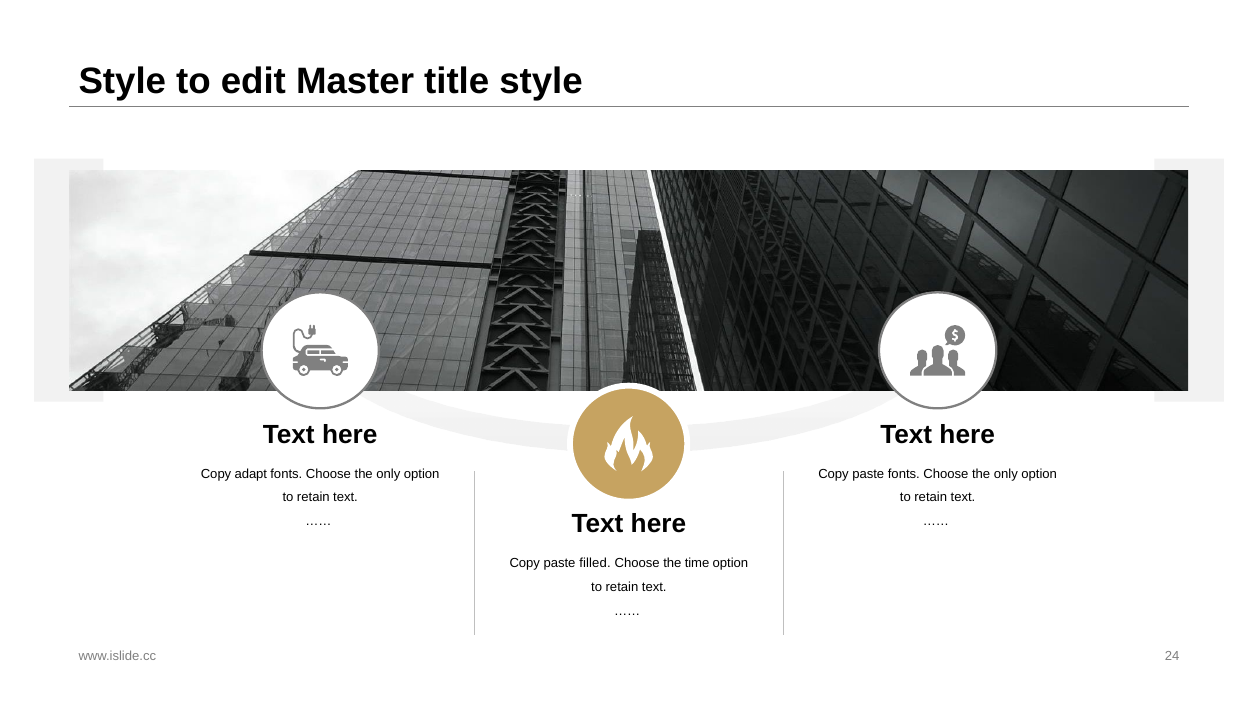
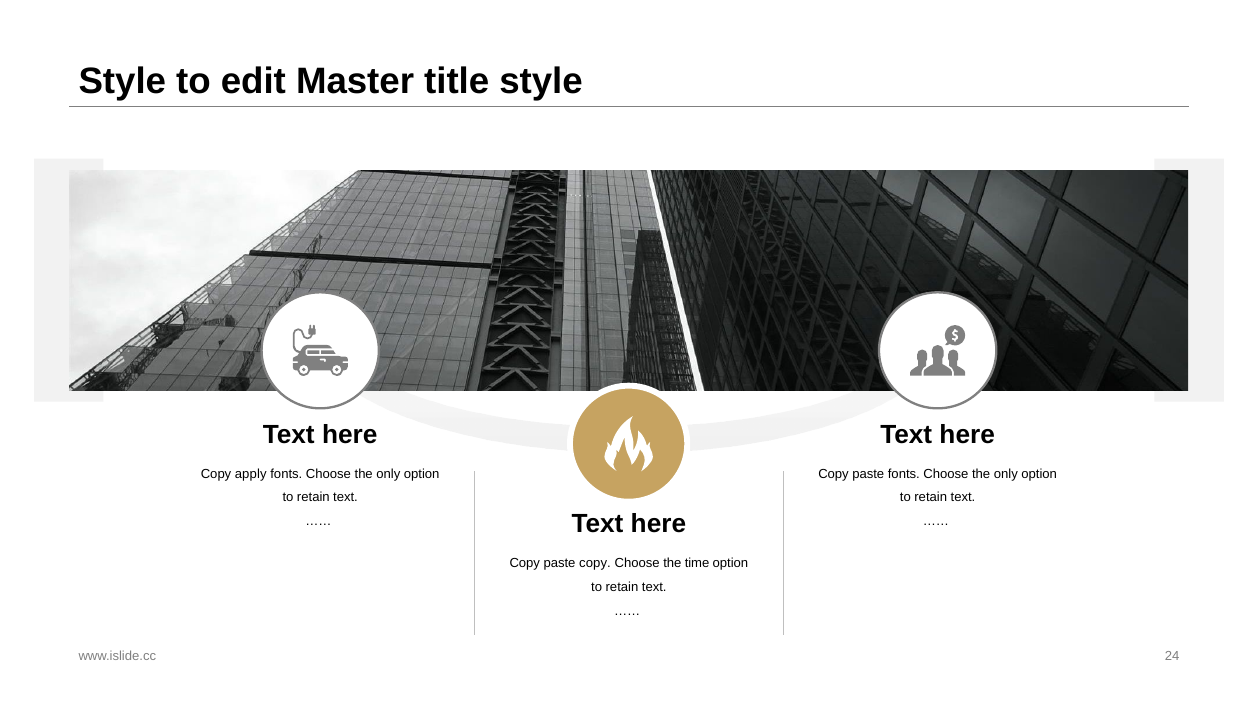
adapt: adapt -> apply
paste filled: filled -> copy
